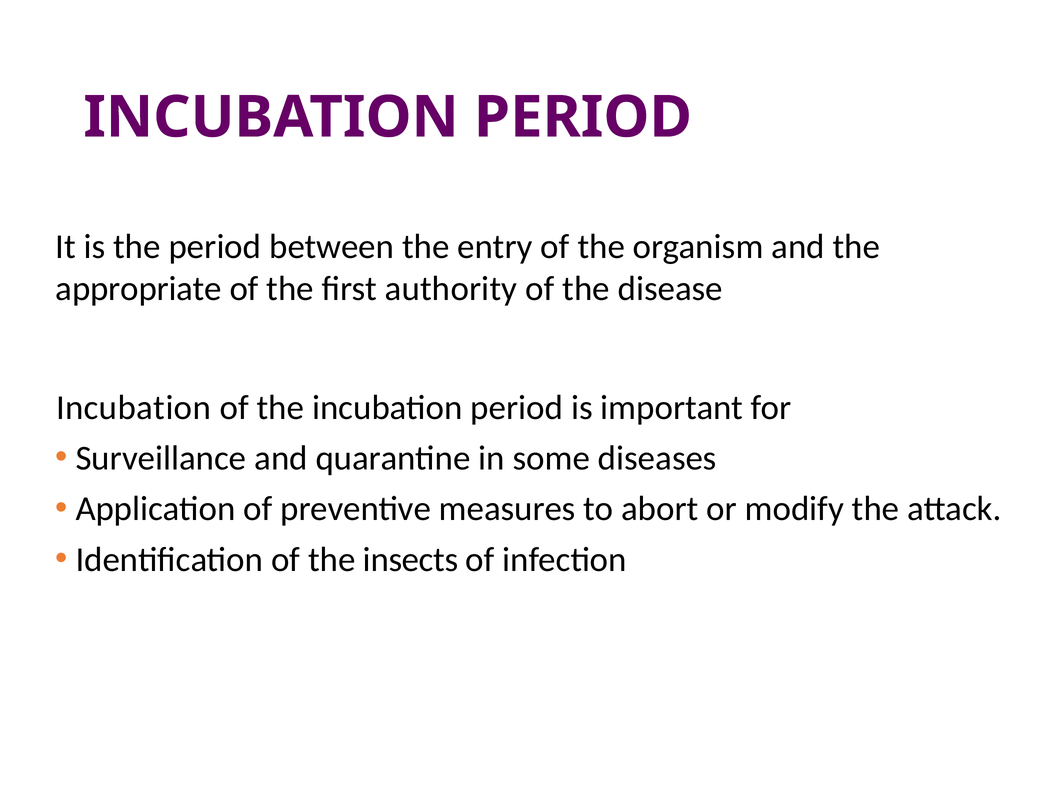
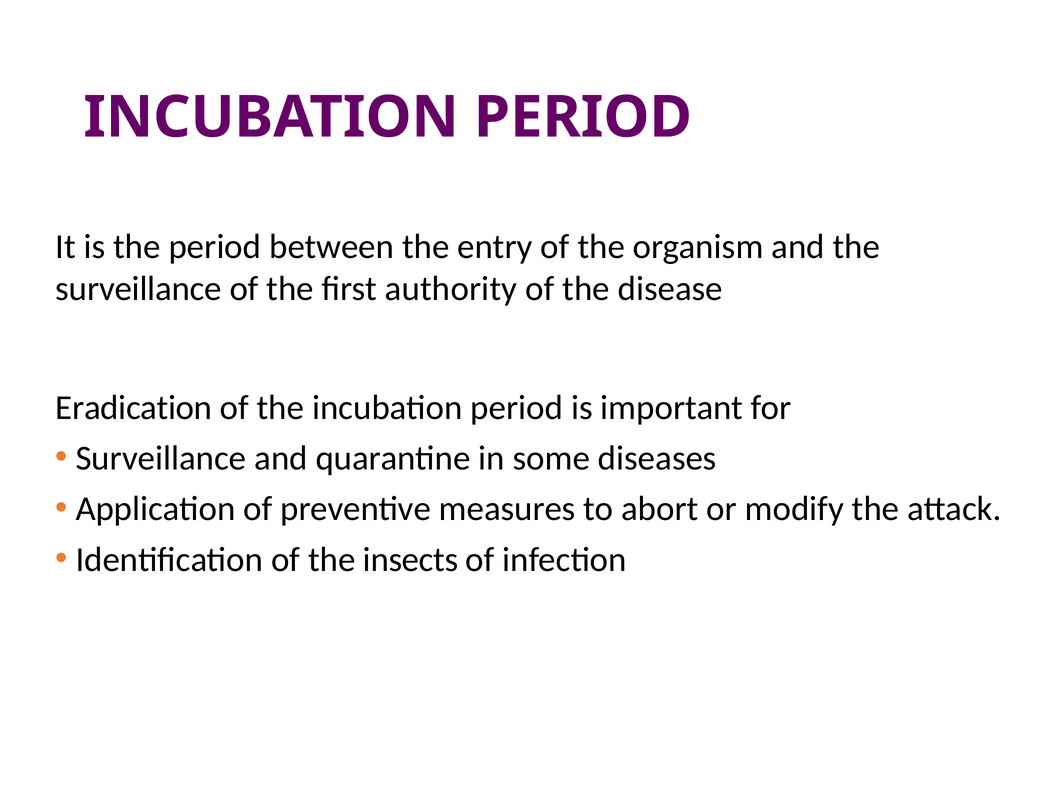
appropriate at (139, 289): appropriate -> surveillance
Incubation at (134, 408): Incubation -> Eradication
